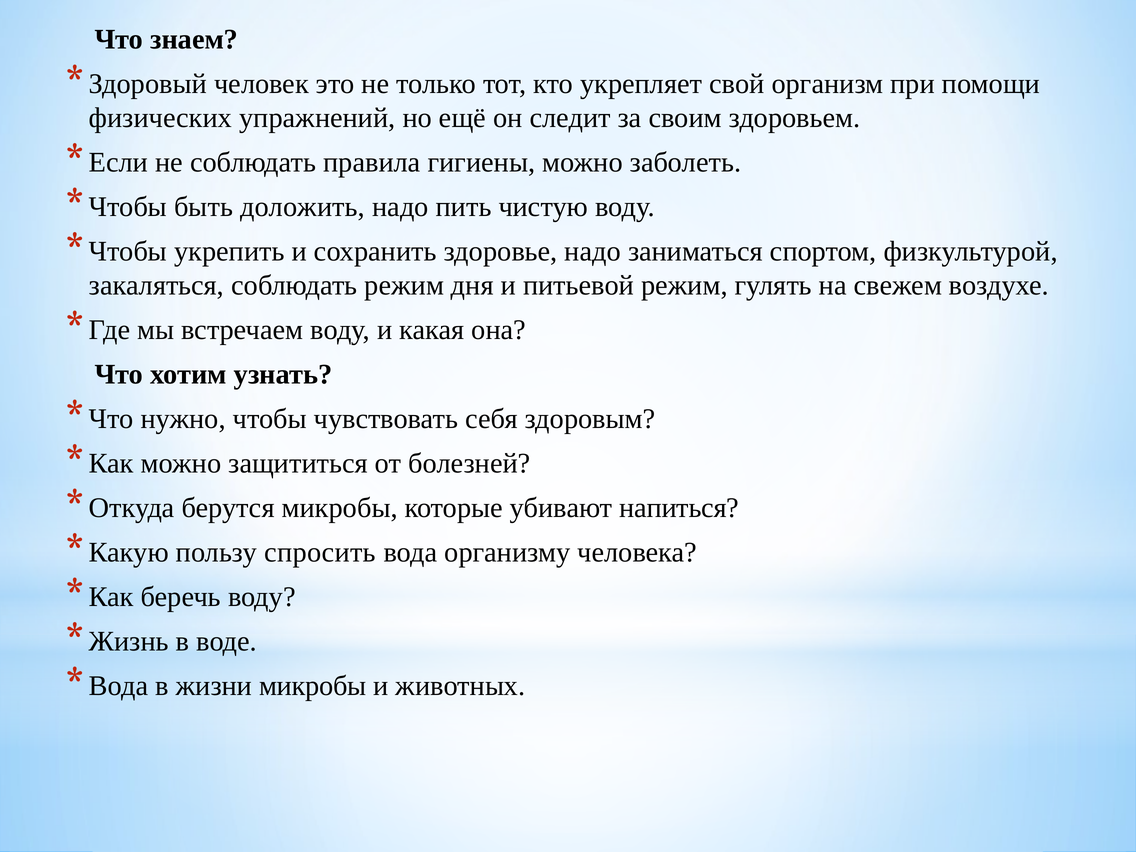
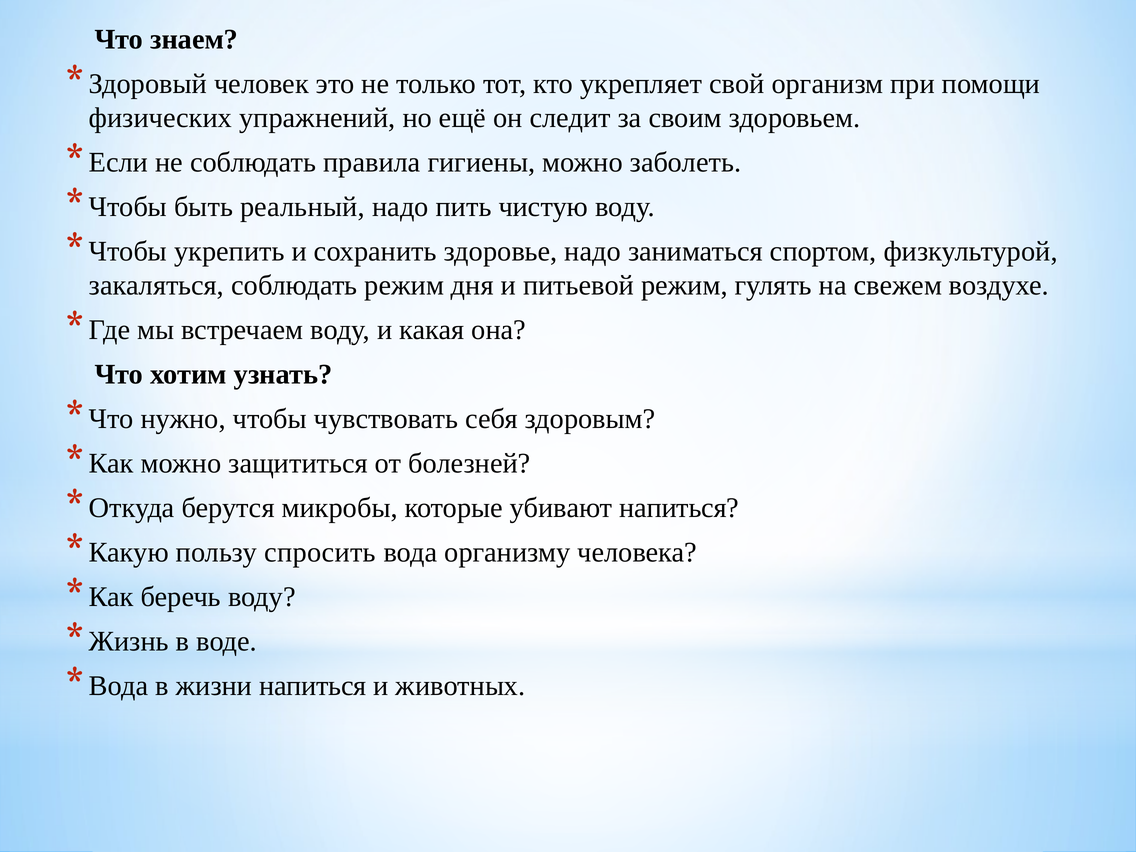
доложить: доложить -> реальный
жизни микробы: микробы -> напиться
